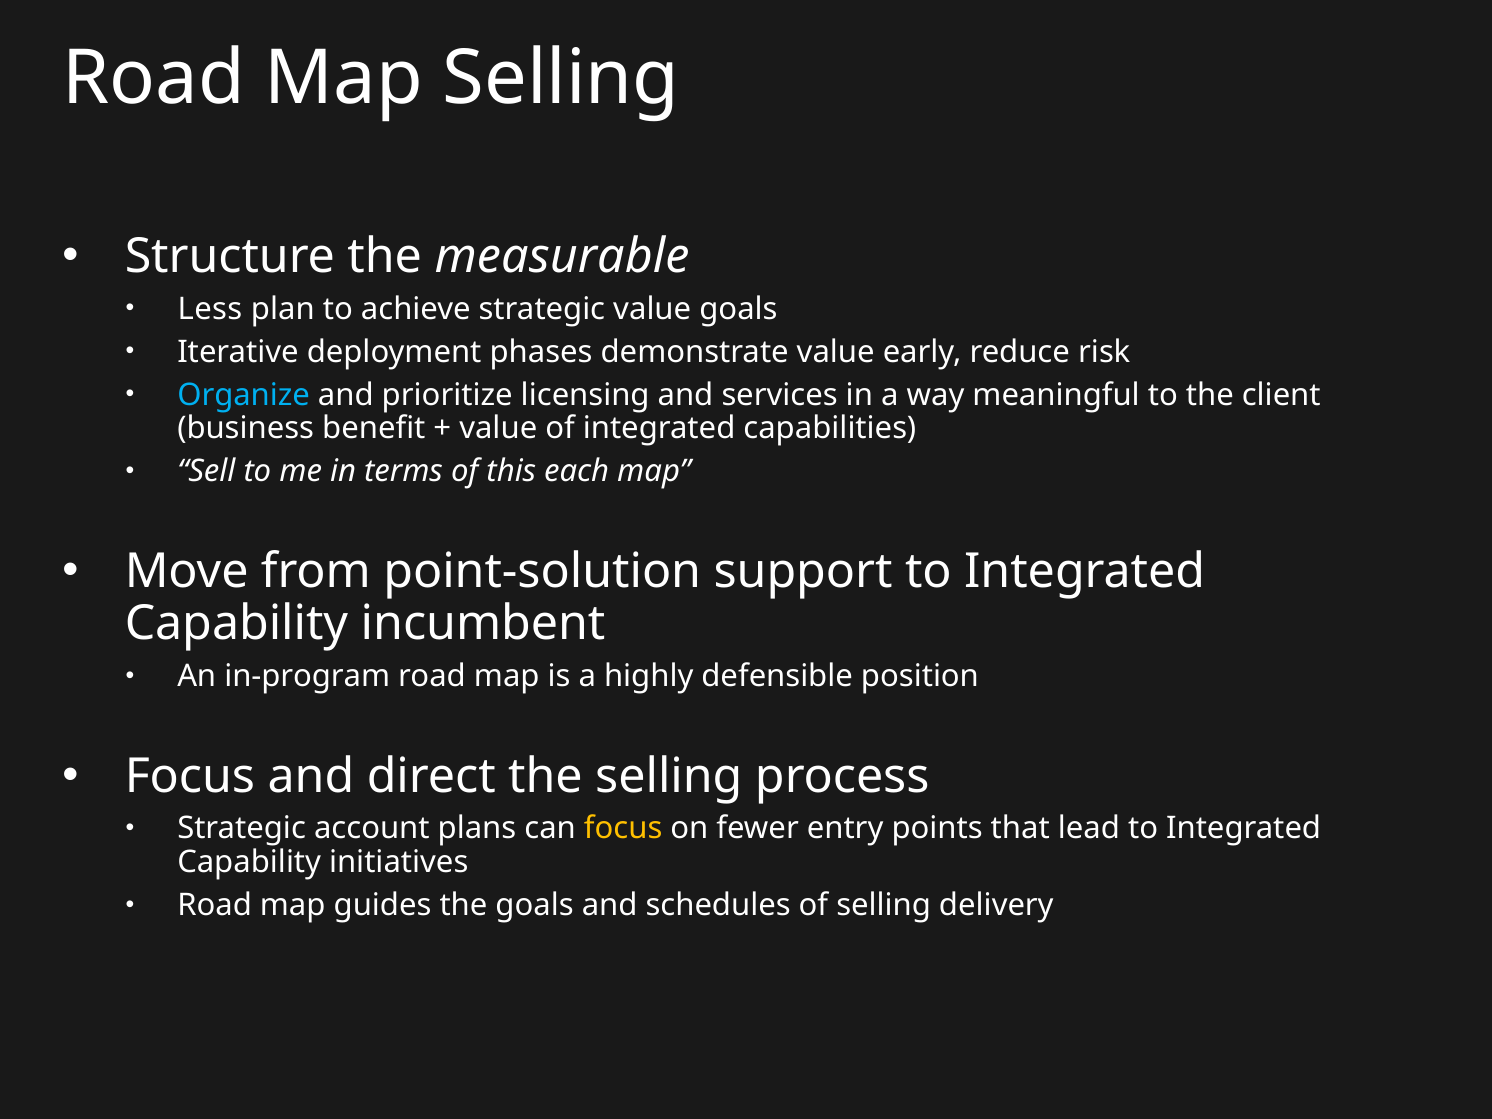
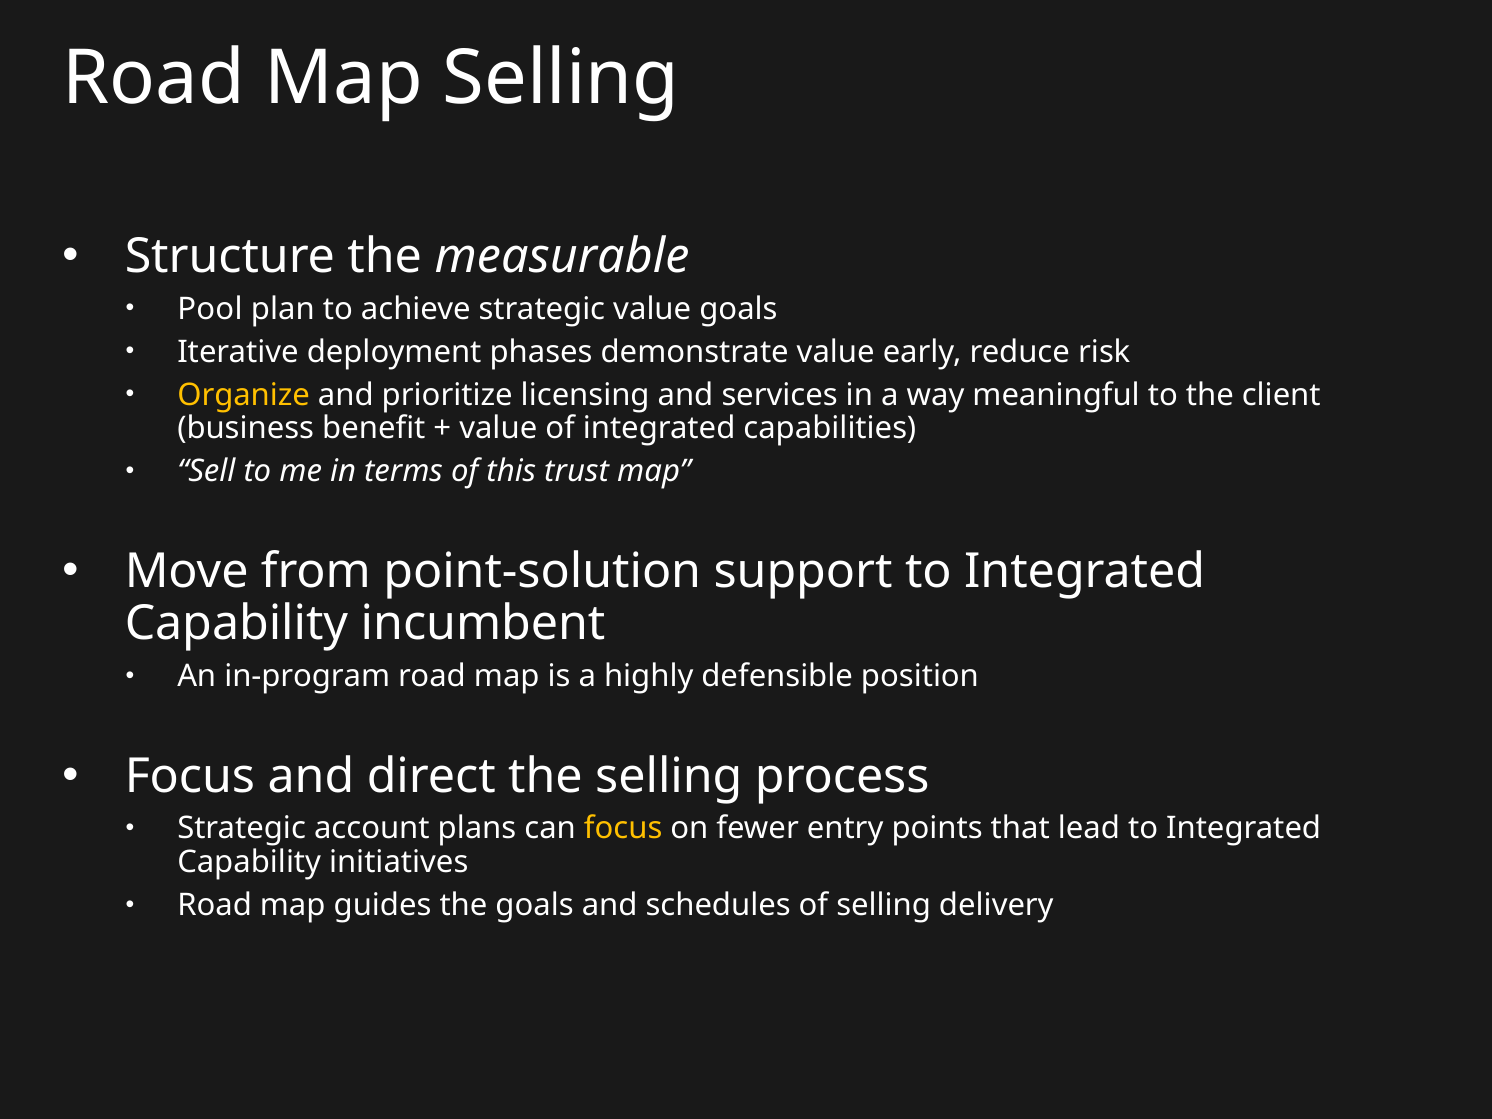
Less: Less -> Pool
Organize colour: light blue -> yellow
each: each -> trust
